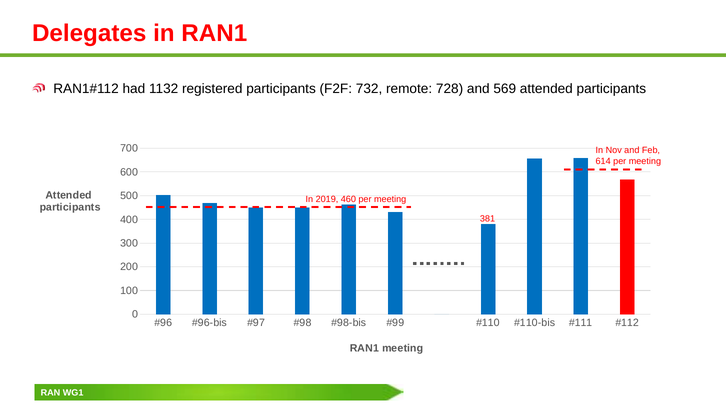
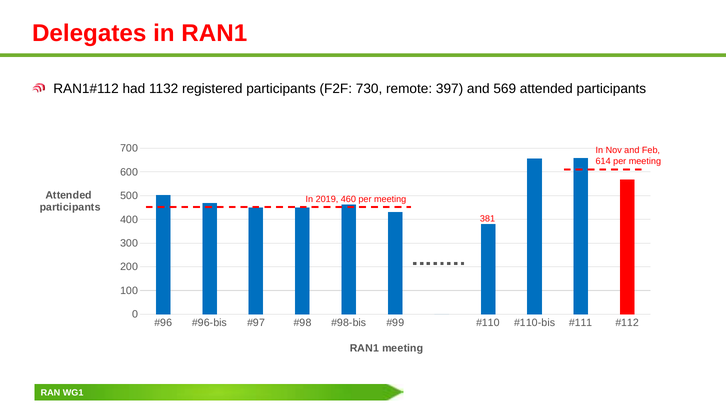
732: 732 -> 730
728: 728 -> 397
